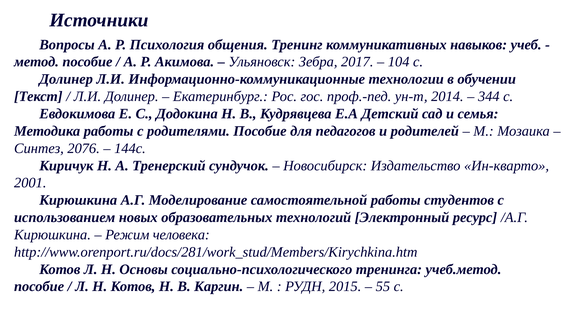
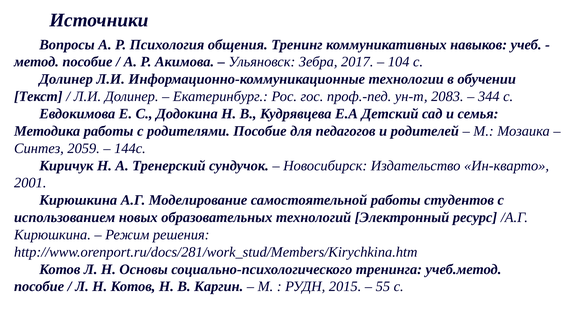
2014: 2014 -> 2083
2076: 2076 -> 2059
человека: человека -> решения
